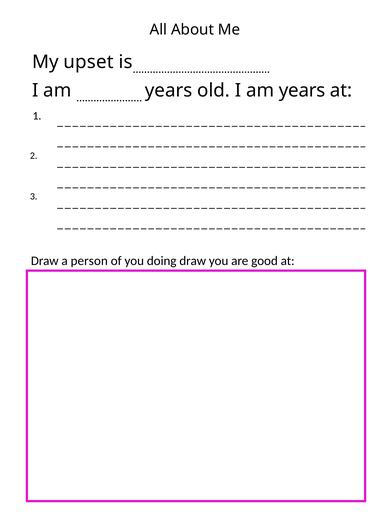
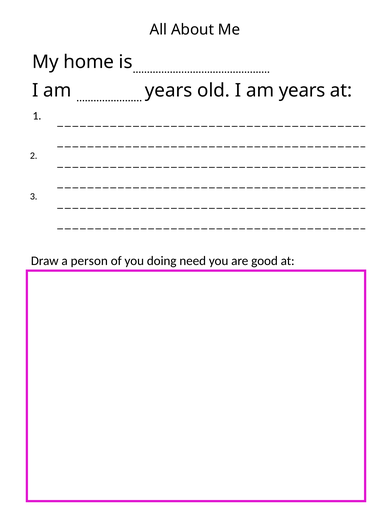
upset: upset -> home
doing draw: draw -> need
